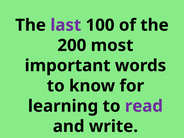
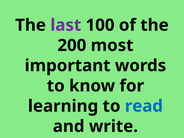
read colour: purple -> blue
